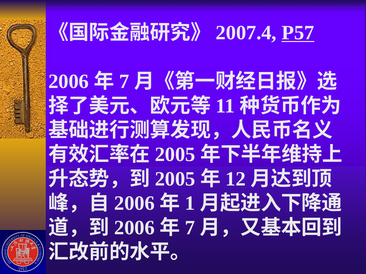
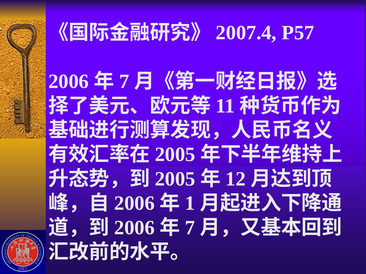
P57 underline: present -> none
